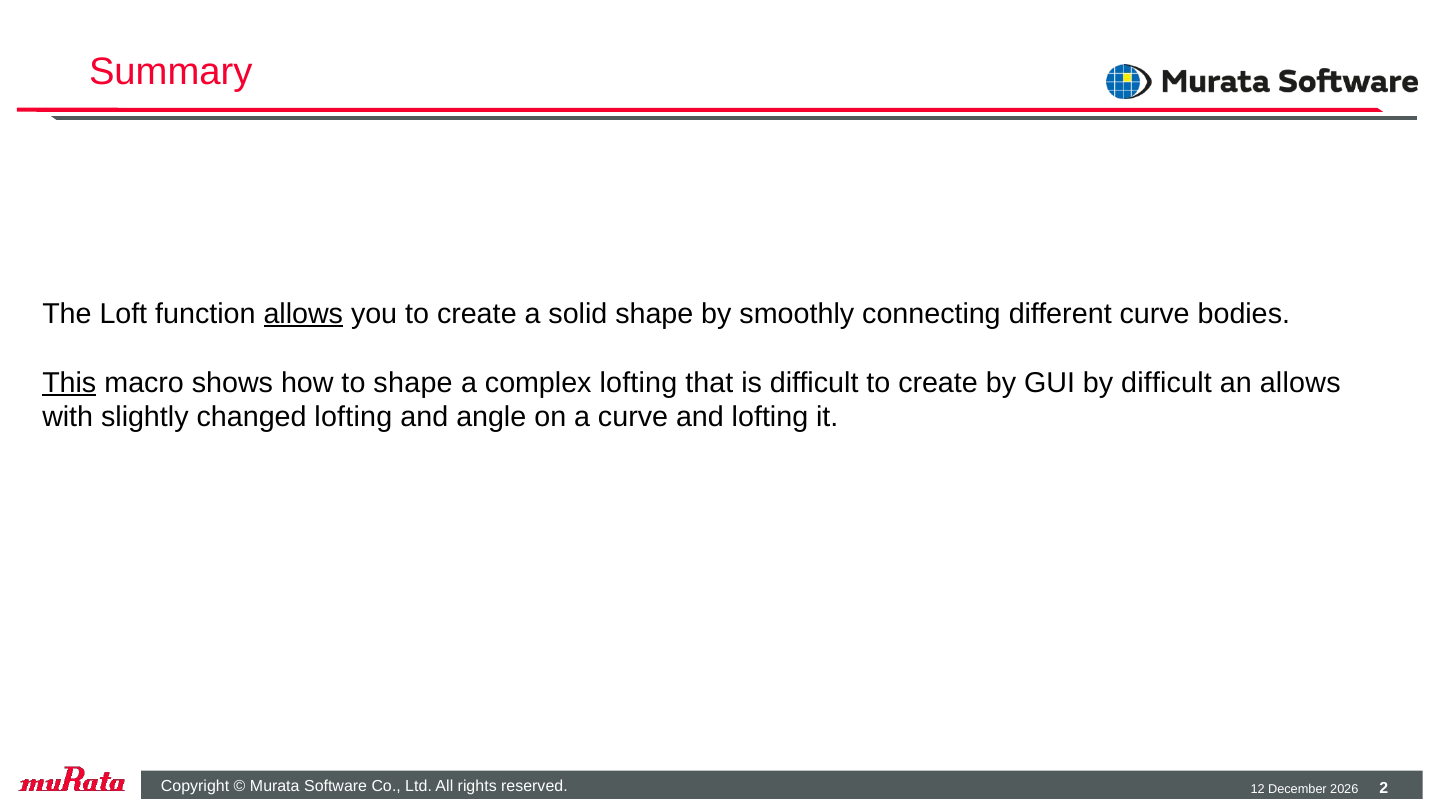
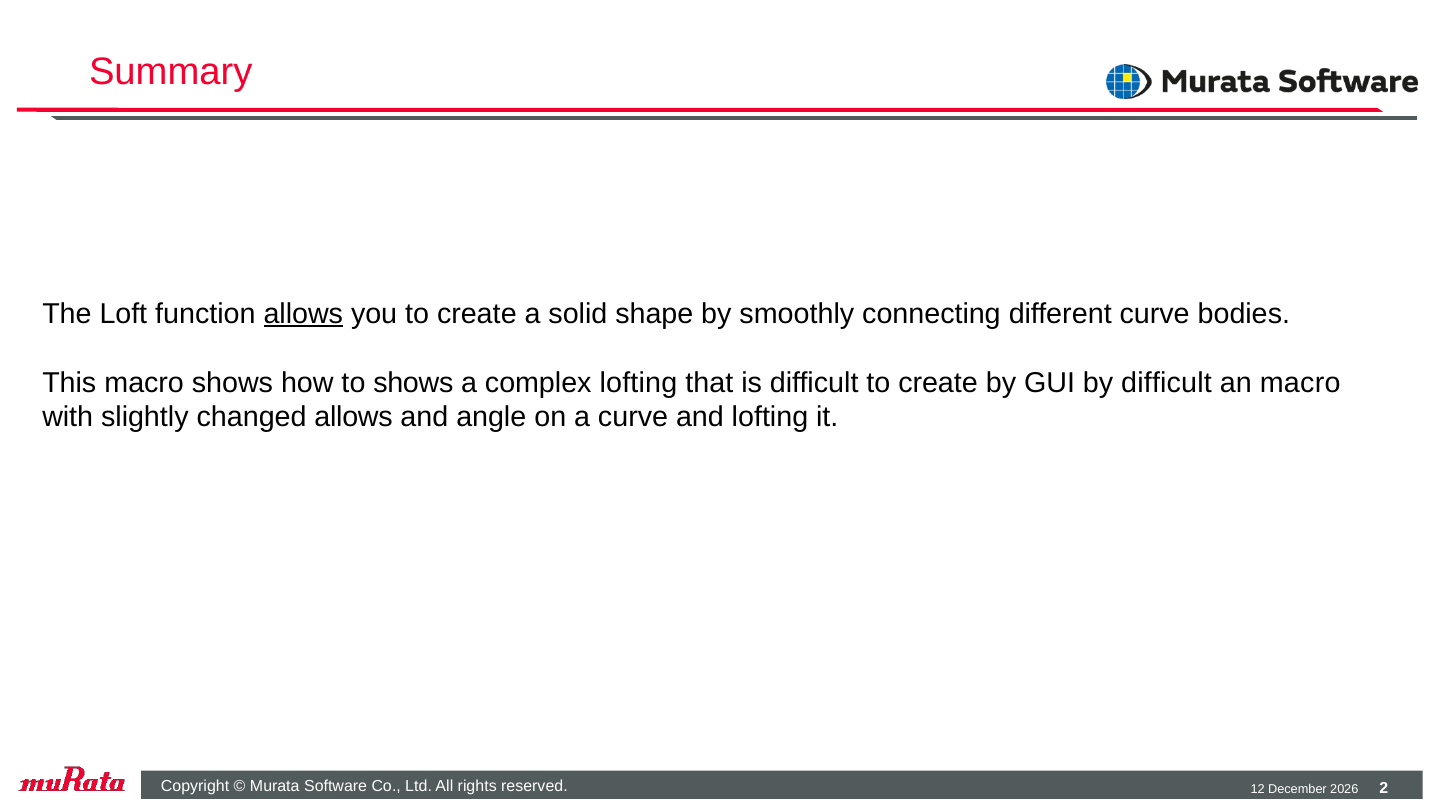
This underline: present -> none
to shape: shape -> shows
an allows: allows -> macro
changed lofting: lofting -> allows
